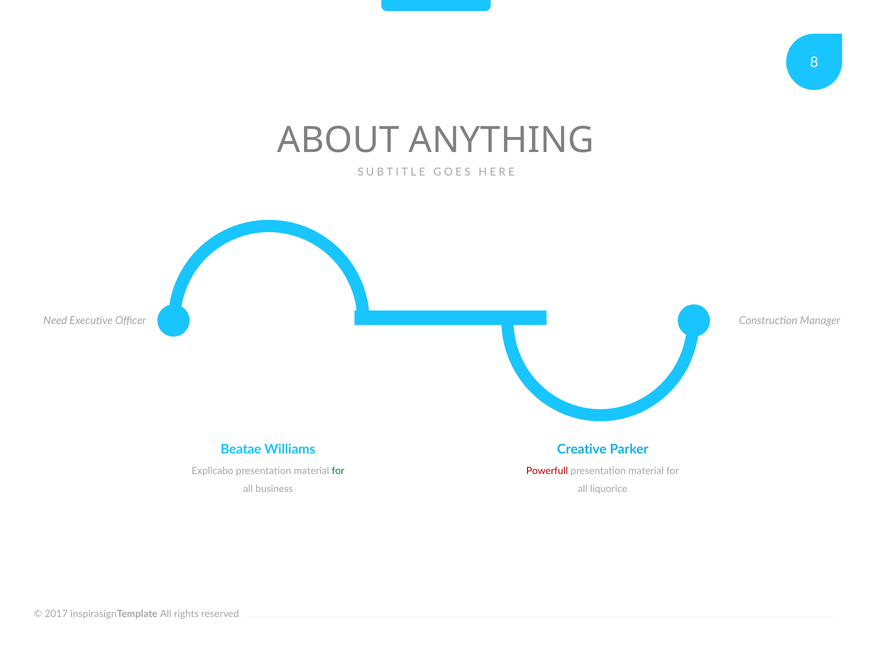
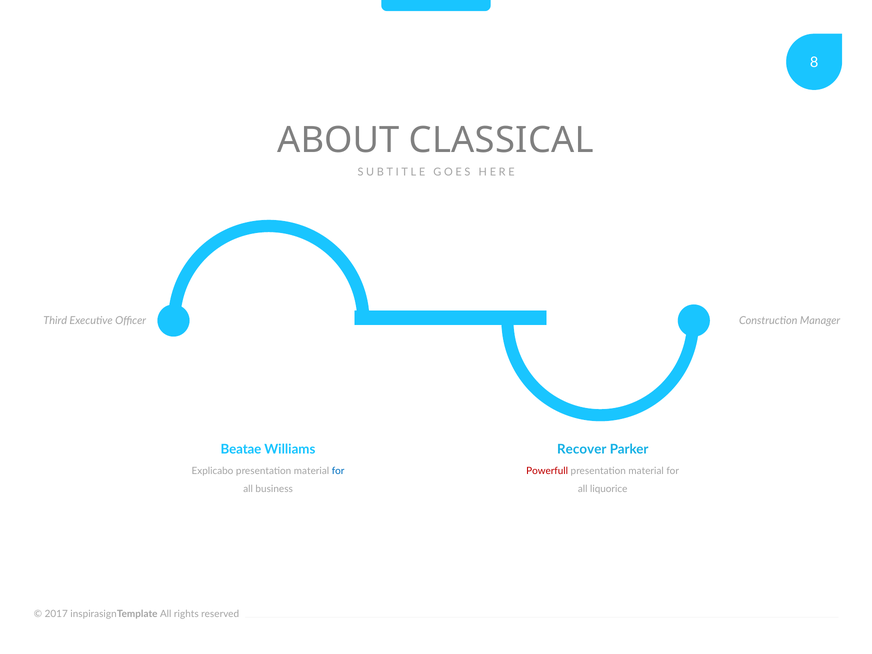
ANYTHING: ANYTHING -> CLASSICAL
Need: Need -> Third
Creative: Creative -> Recover
for at (338, 471) colour: green -> blue
